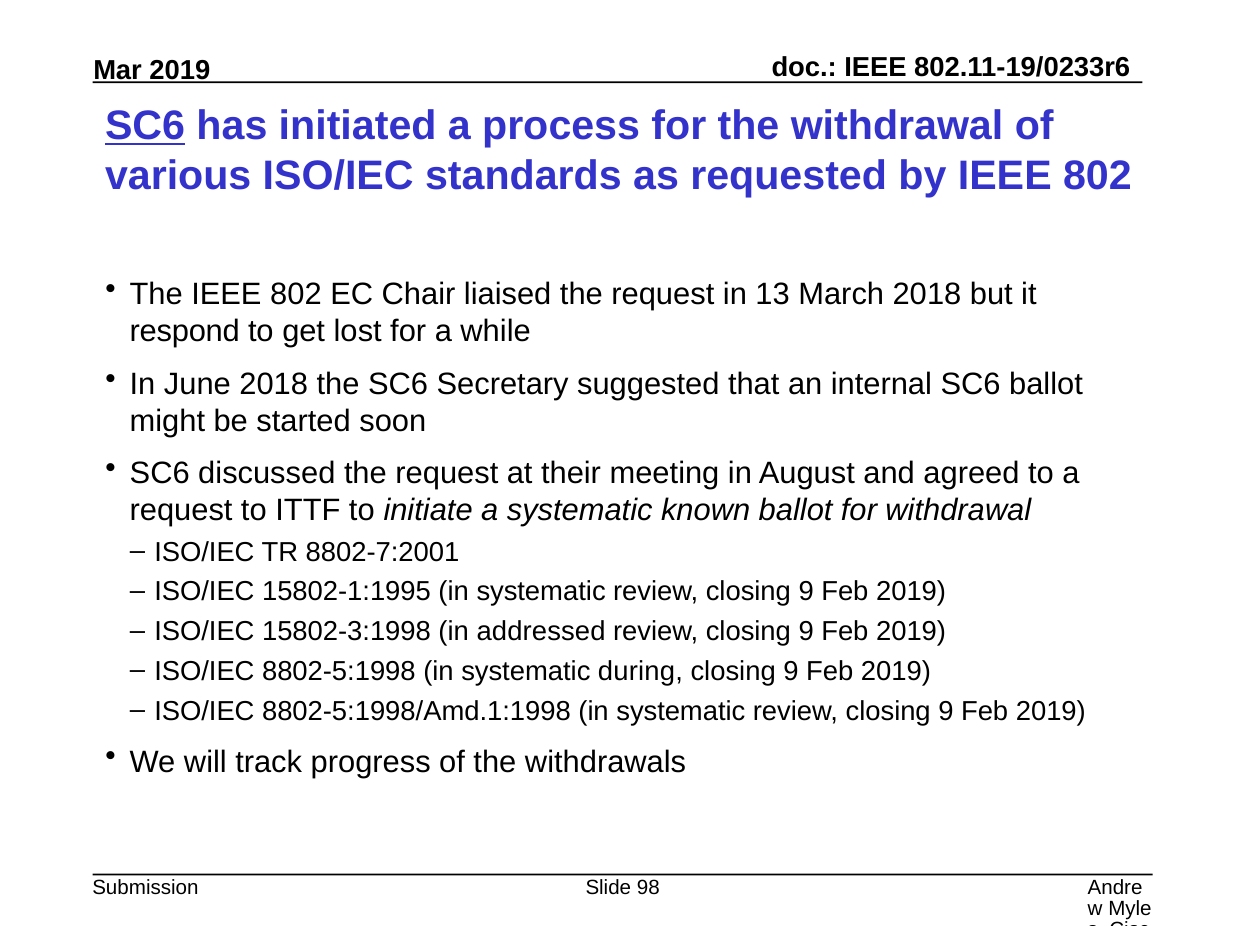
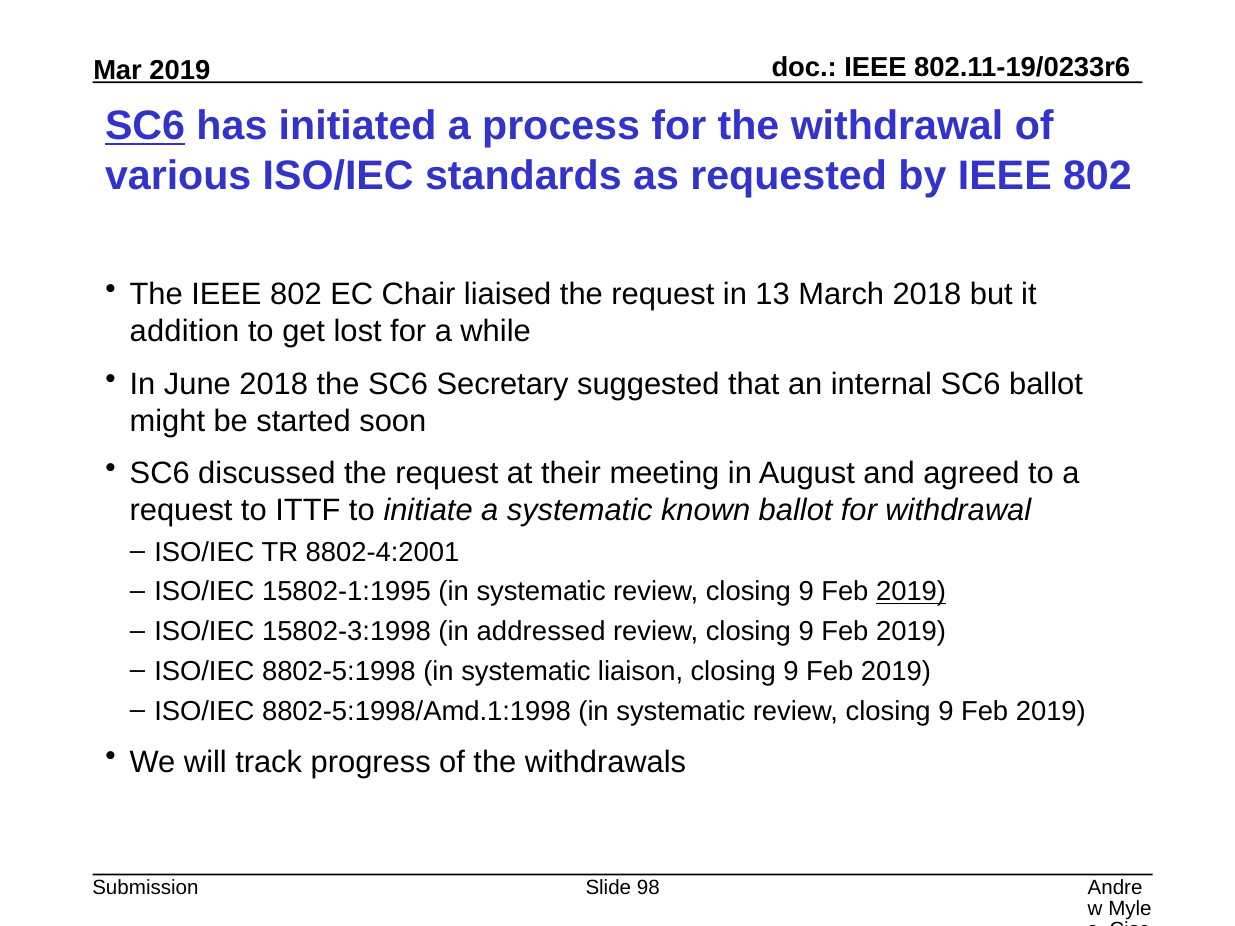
respond: respond -> addition
8802-7:2001: 8802-7:2001 -> 8802-4:2001
2019 at (911, 592) underline: none -> present
during: during -> liaison
